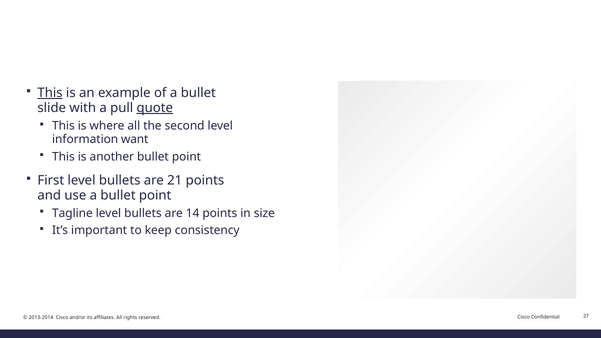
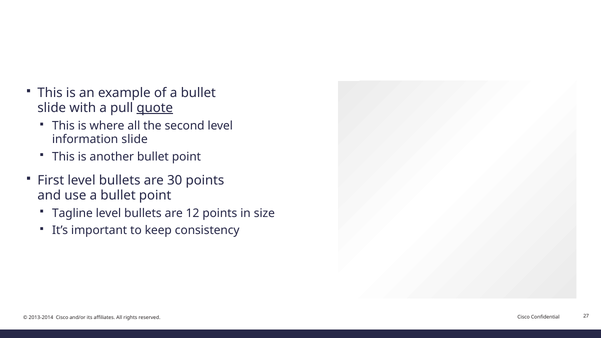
This at (50, 93) underline: present -> none
information want: want -> slide
21: 21 -> 30
14: 14 -> 12
